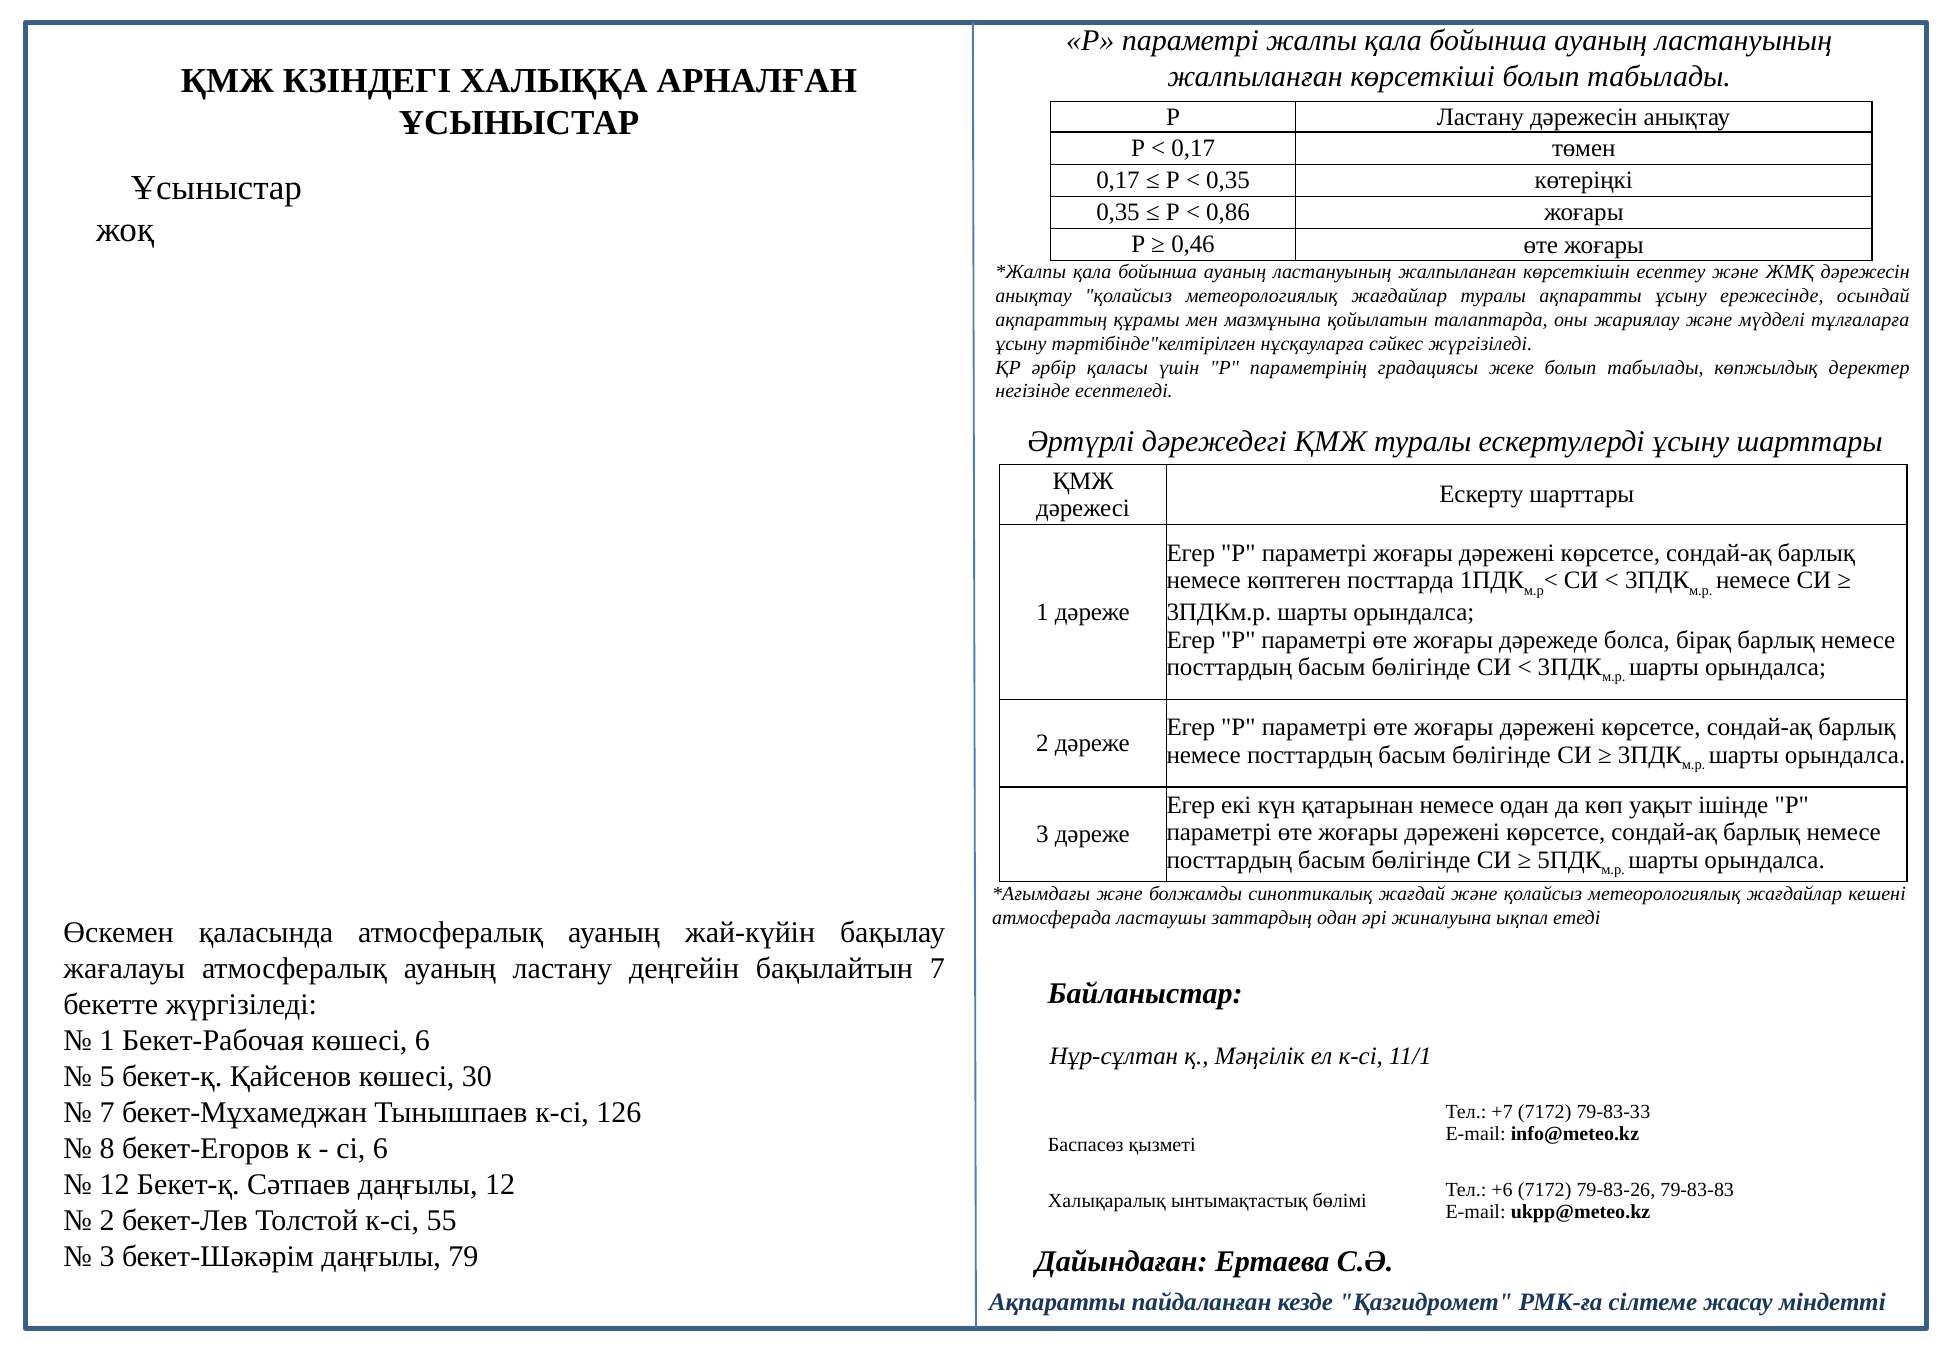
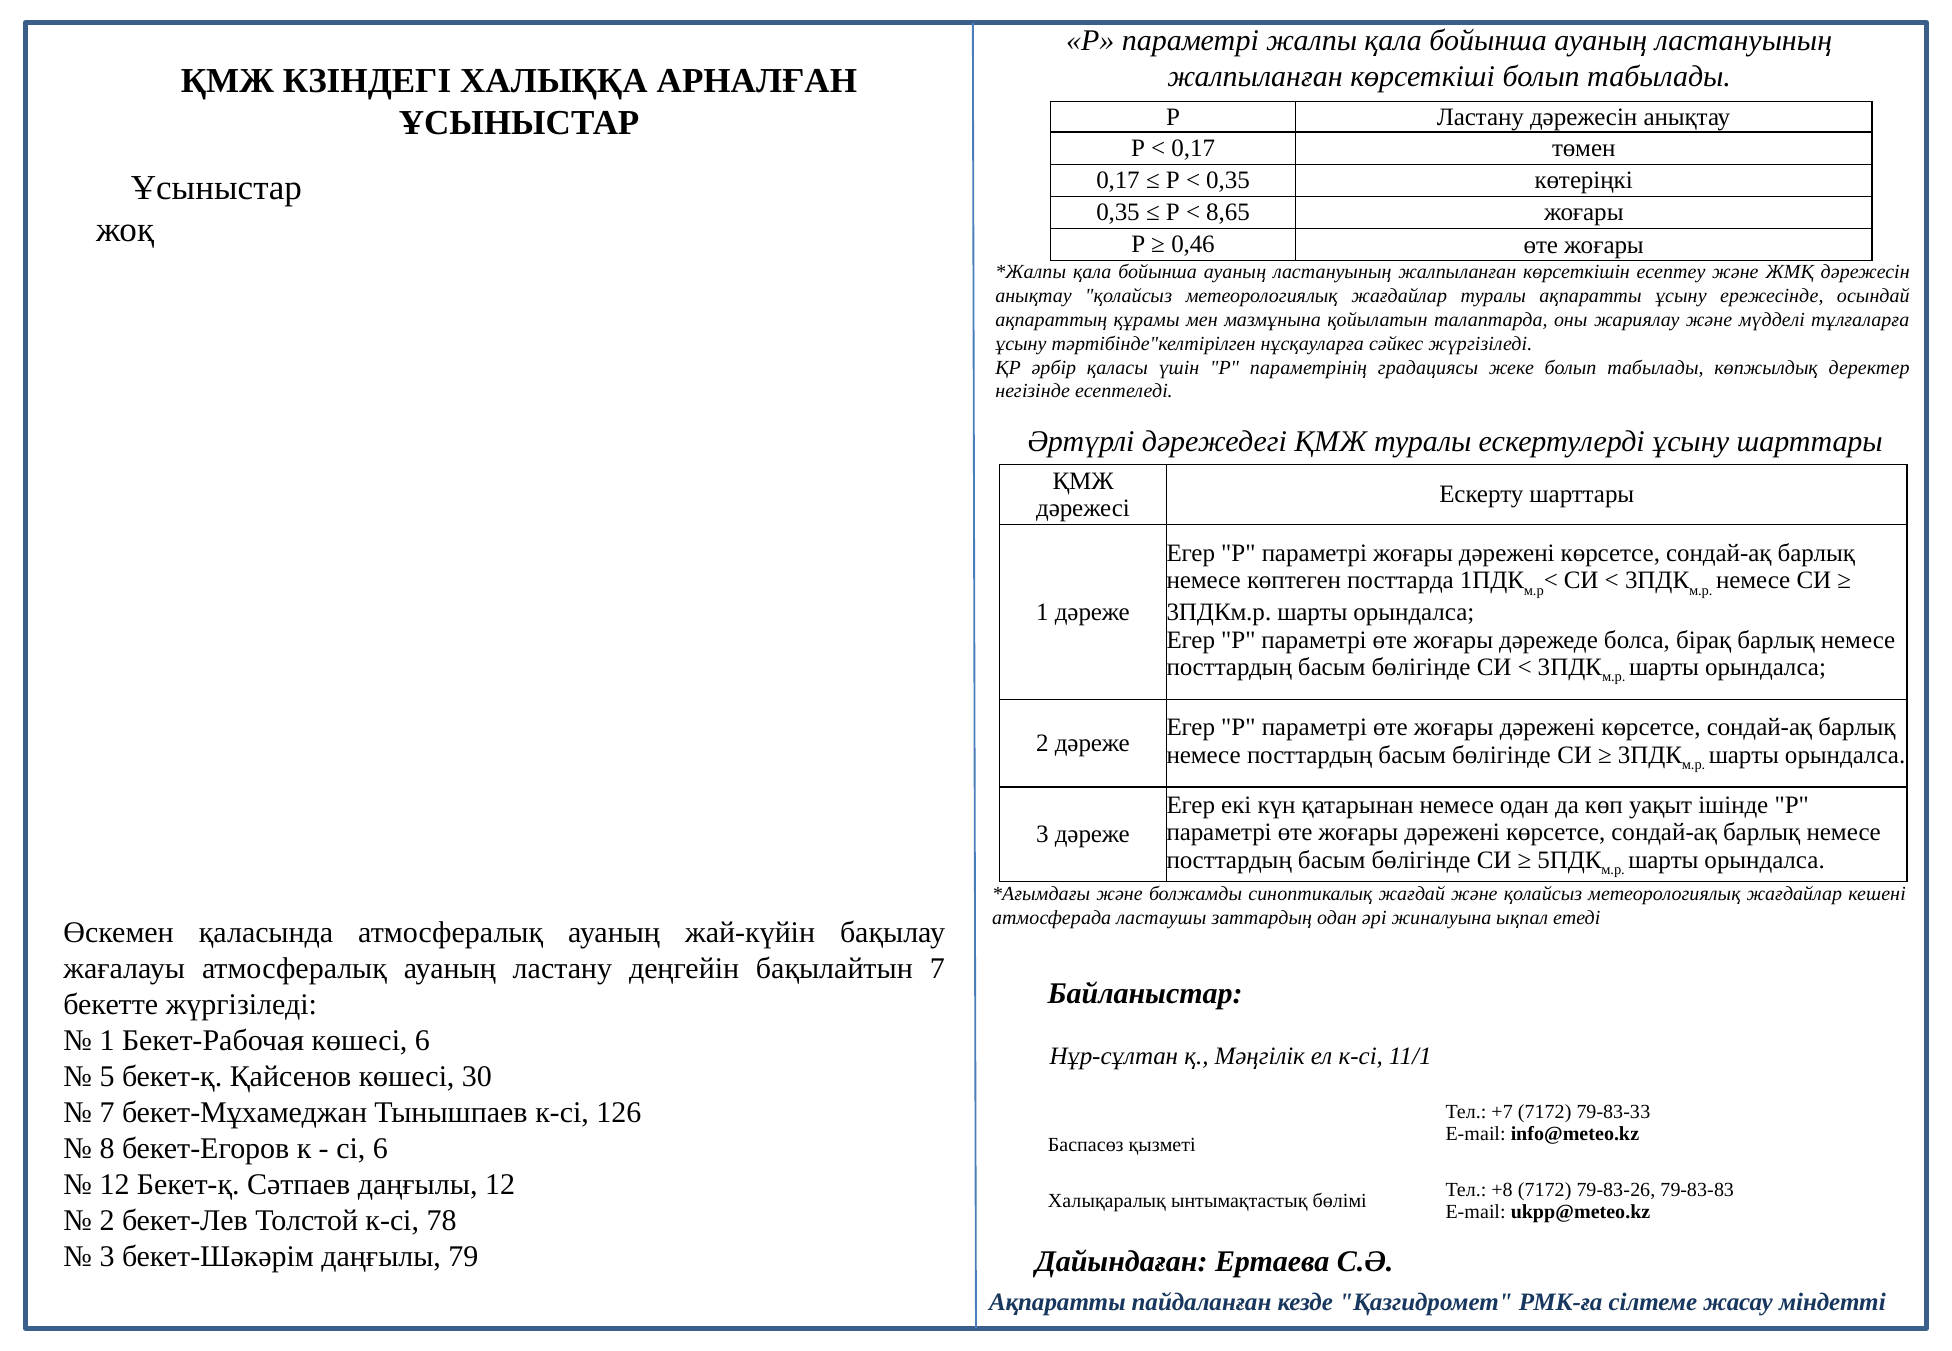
0,86: 0,86 -> 8,65
+6: +6 -> +8
55: 55 -> 78
